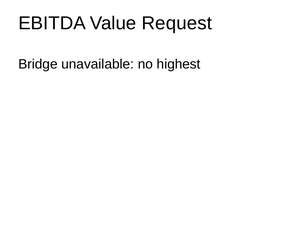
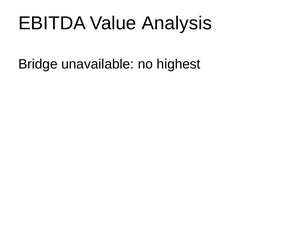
Request: Request -> Analysis
